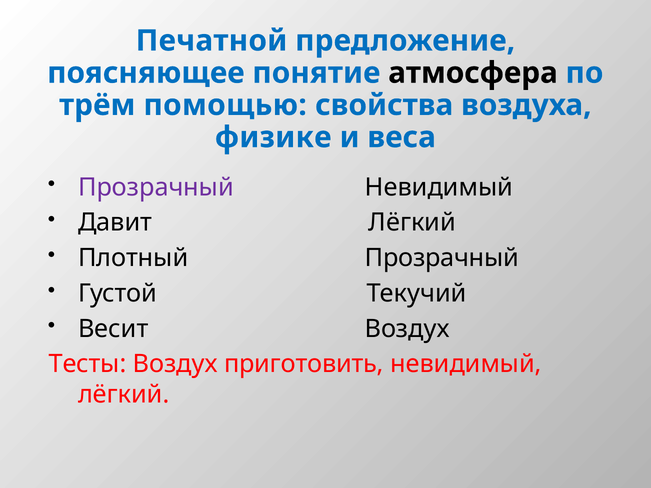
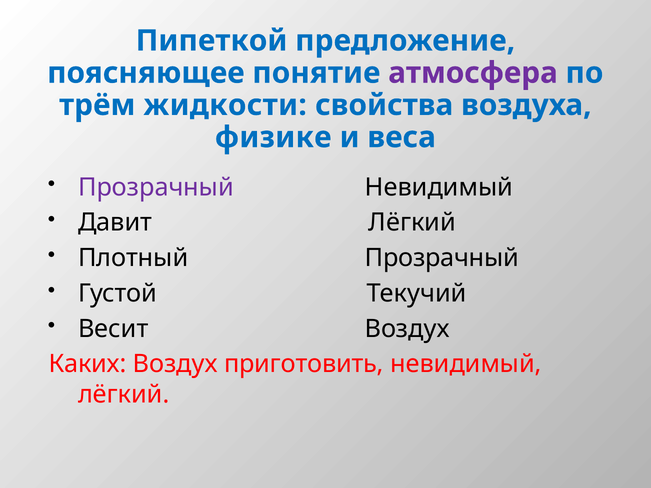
Печатной: Печатной -> Пипеткой
атмосфера colour: black -> purple
помощью: помощью -> жидкости
Тесты: Тесты -> Каких
